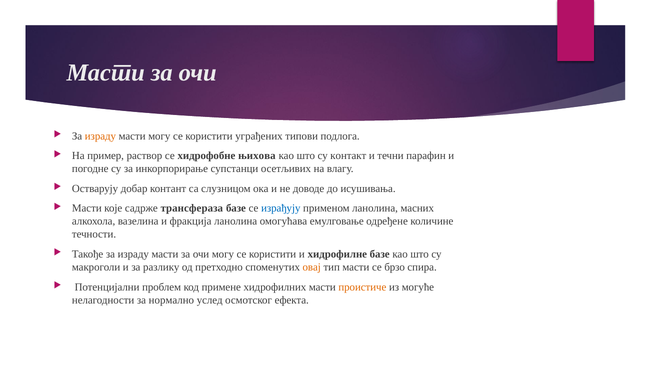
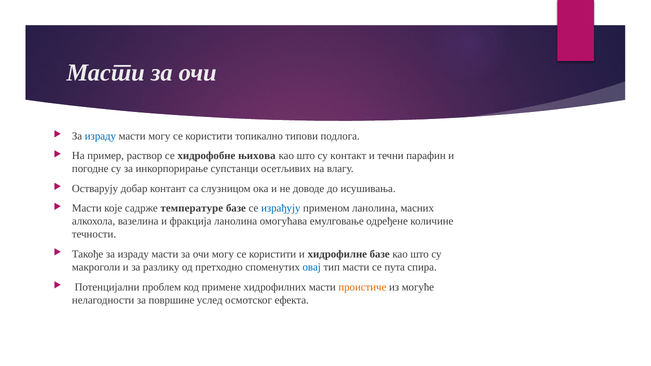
израду at (100, 136) colour: orange -> blue
уграђених: уграђених -> топикално
трансфераза: трансфераза -> температуре
овај colour: orange -> blue
брзо: брзо -> пута
нормално: нормално -> површине
